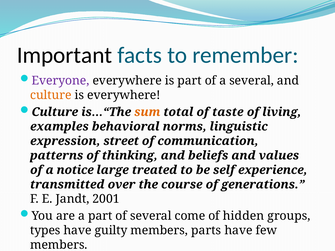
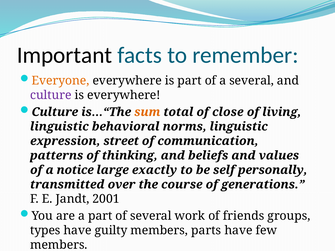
Everyone colour: purple -> orange
culture at (51, 95) colour: orange -> purple
taste: taste -> close
examples at (59, 127): examples -> linguistic
treated: treated -> exactly
experience: experience -> personally
come: come -> work
hidden: hidden -> friends
